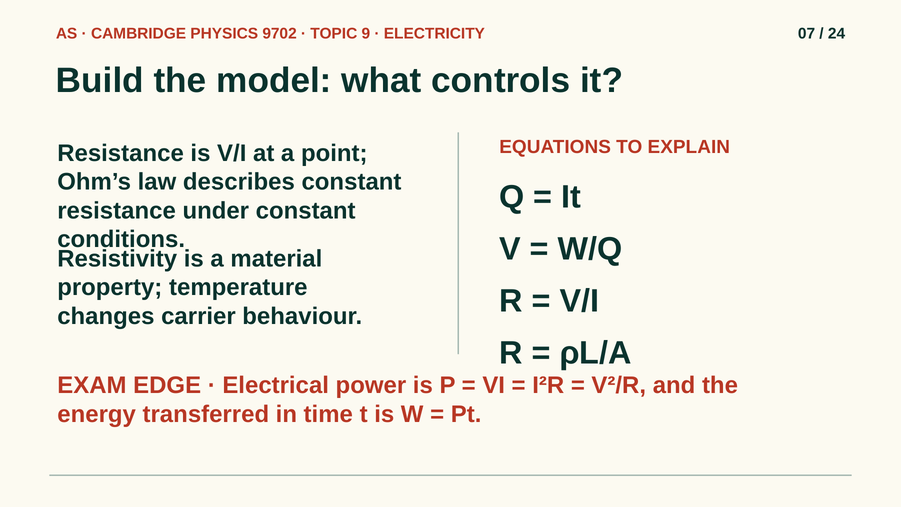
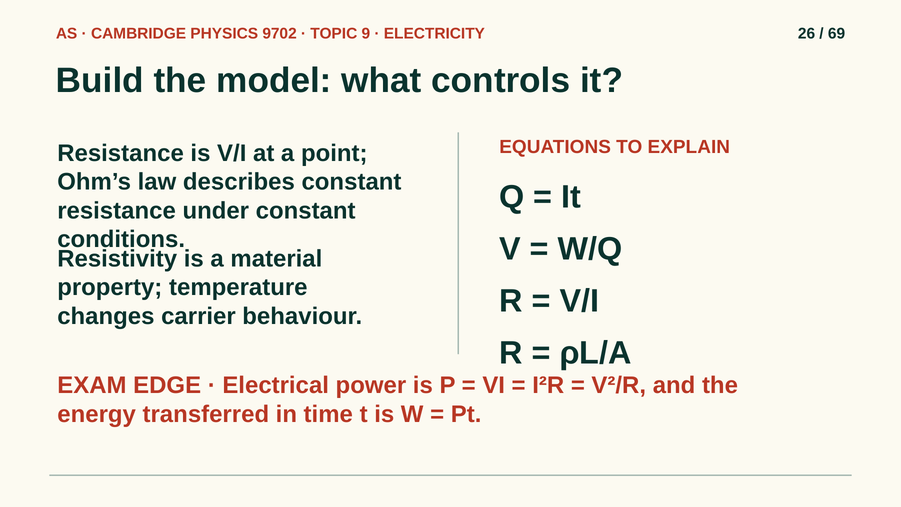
07: 07 -> 26
24: 24 -> 69
